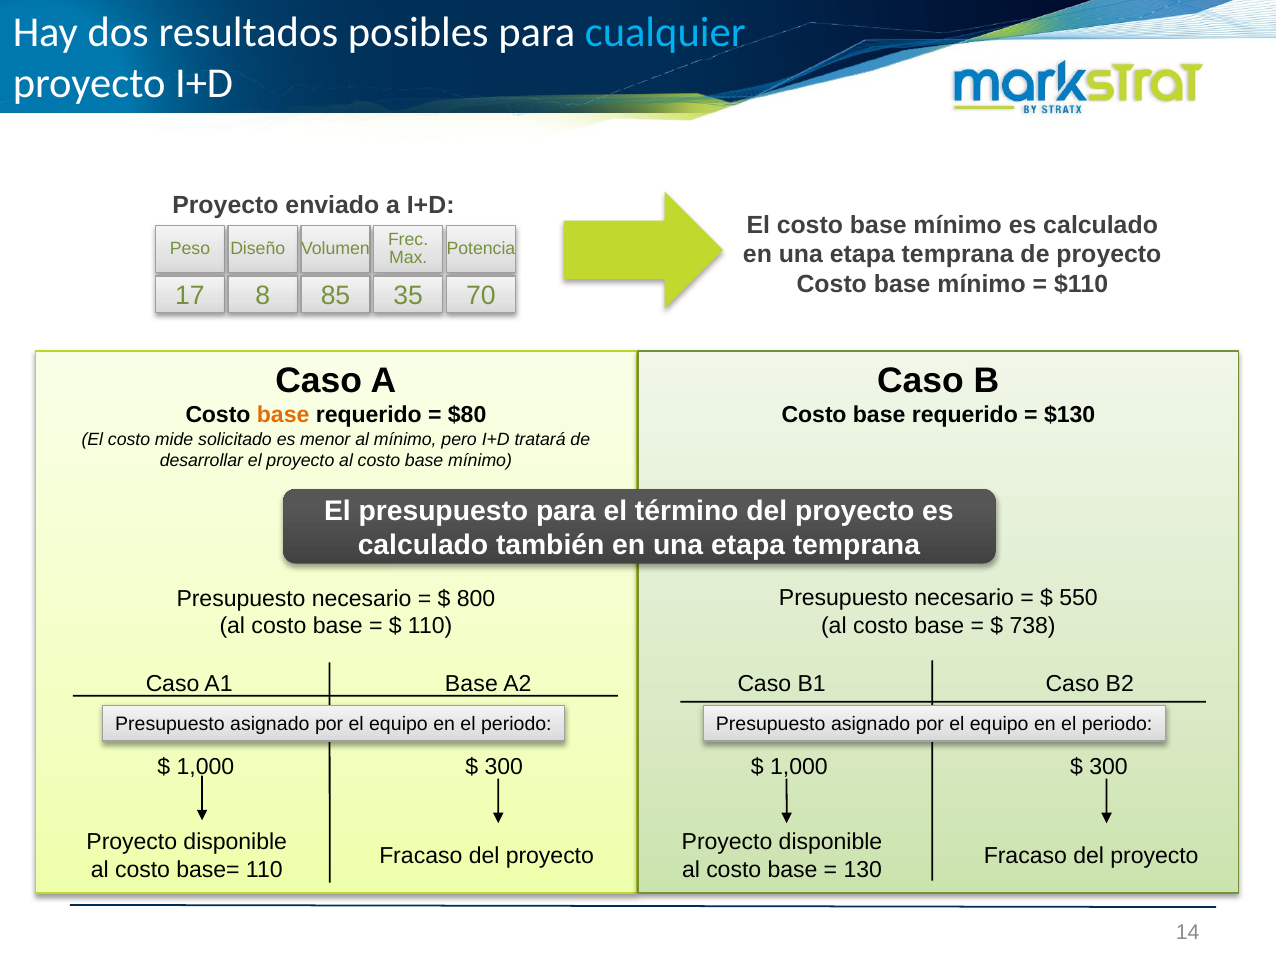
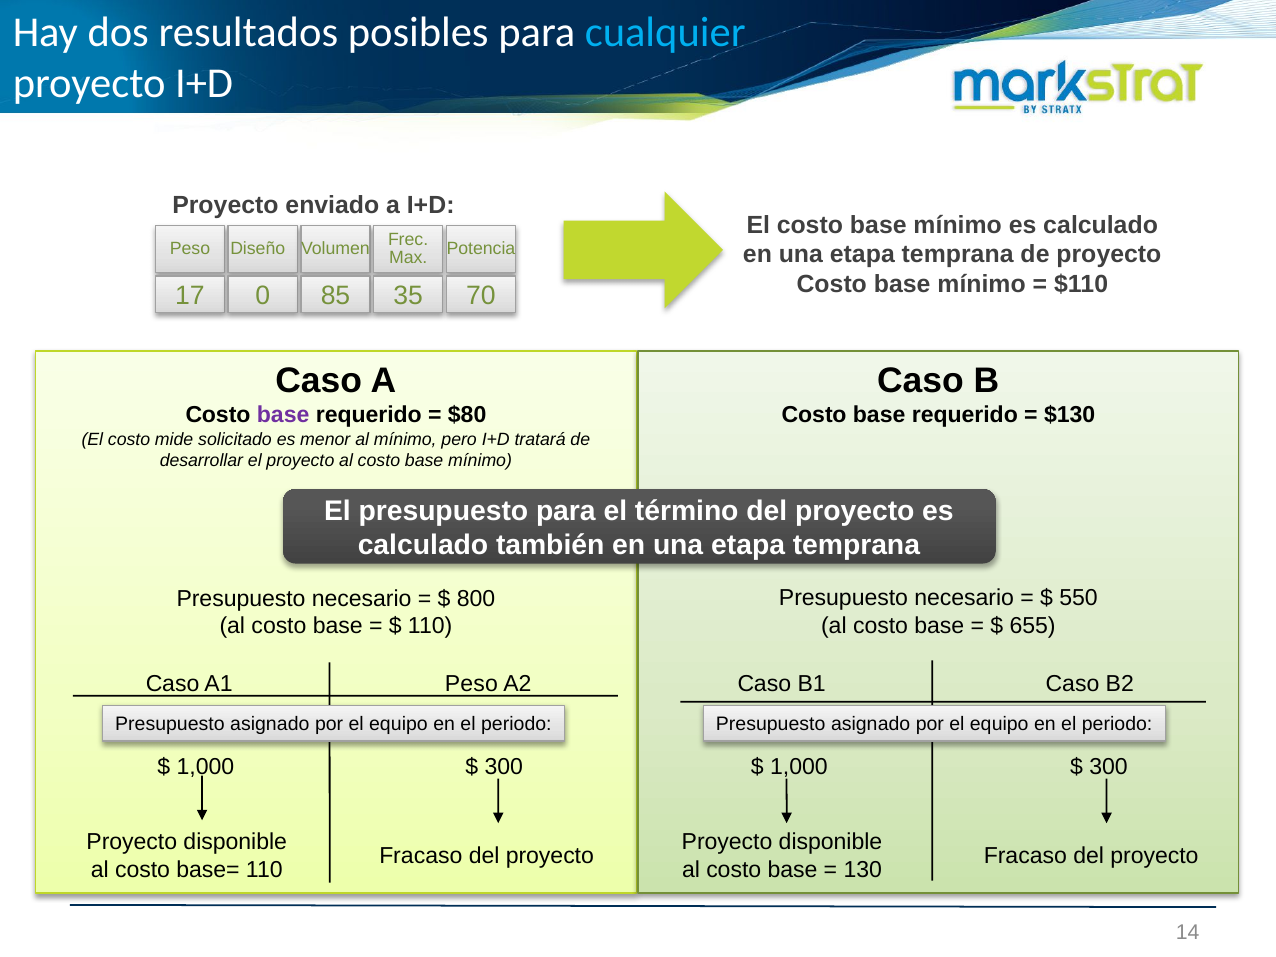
8: 8 -> 0
base at (283, 415) colour: orange -> purple
738: 738 -> 655
Base at (471, 684): Base -> Peso
